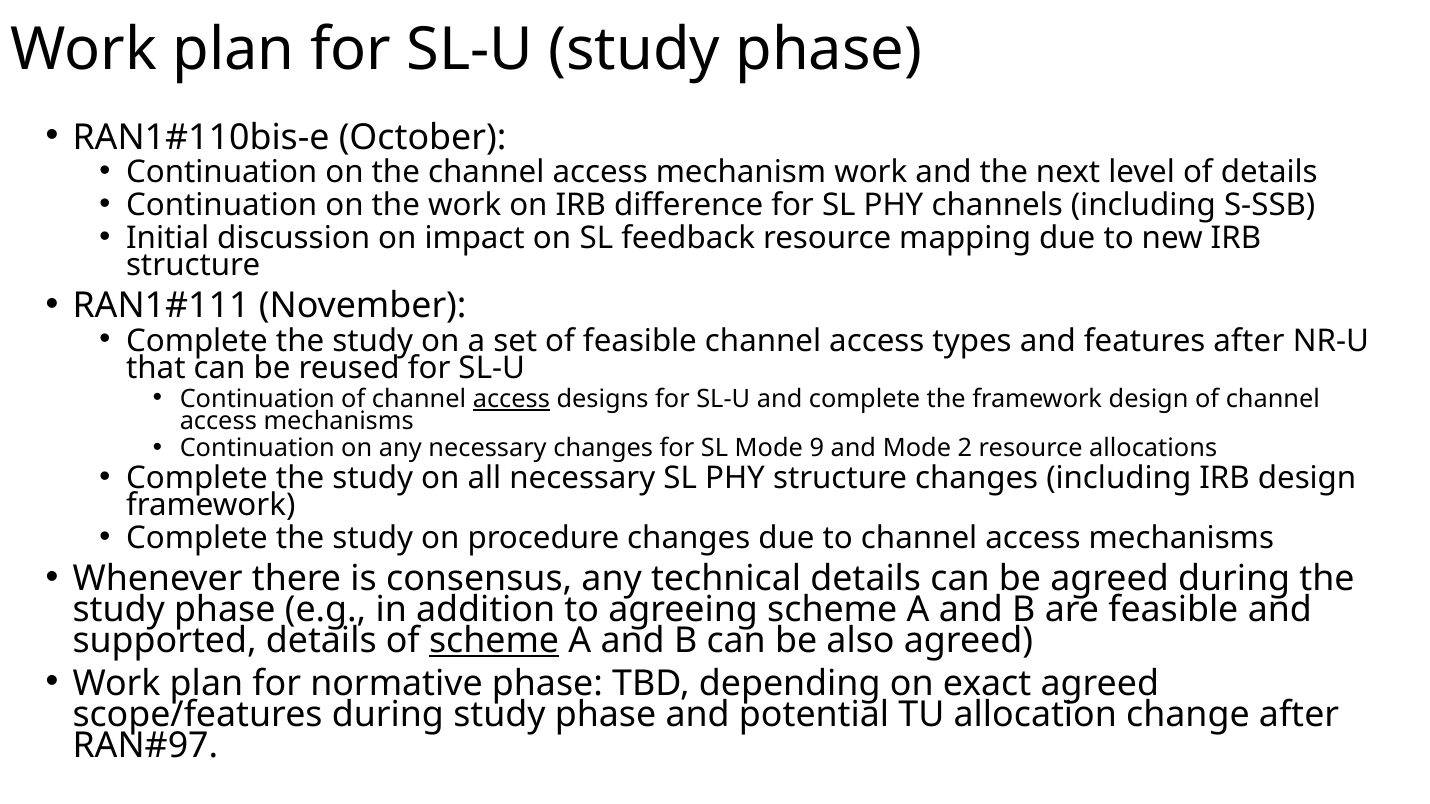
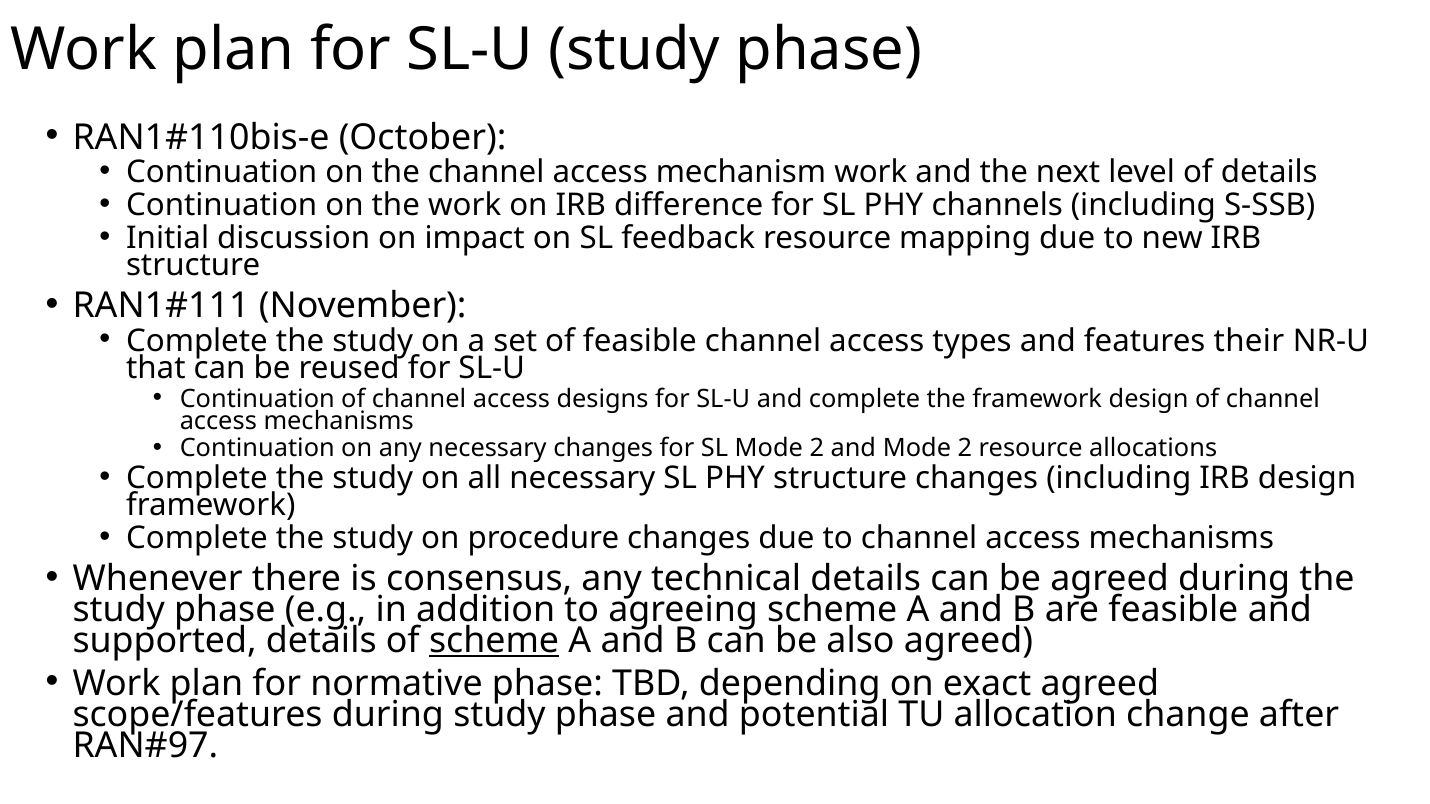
features after: after -> their
access at (511, 399) underline: present -> none
SL Mode 9: 9 -> 2
